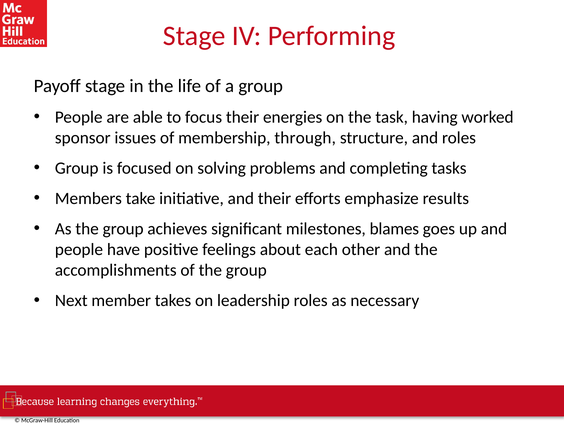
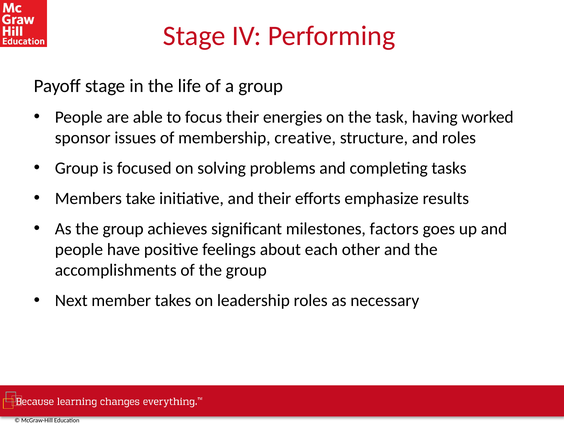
through: through -> creative
blames: blames -> factors
